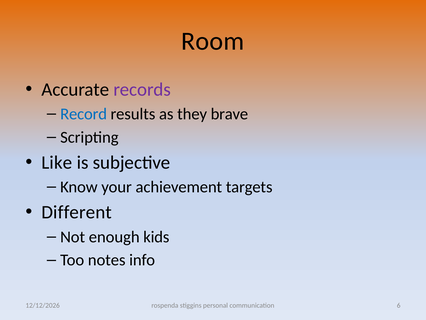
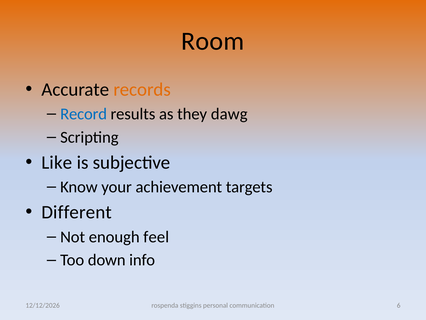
records colour: purple -> orange
brave: brave -> dawg
kids: kids -> feel
notes: notes -> down
